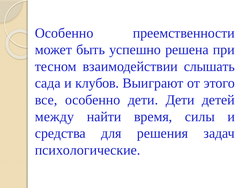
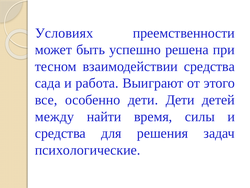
Особенно at (64, 33): Особенно -> Условиях
взаимодействии слышать: слышать -> средства
клубов: клубов -> работа
